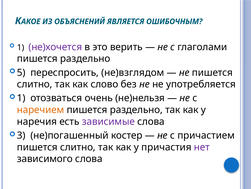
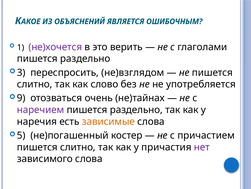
5: 5 -> 3
1 at (21, 98): 1 -> 9
не)нельзя: не)нельзя -> не)тайнах
наречием colour: orange -> purple
зависимые colour: purple -> orange
3: 3 -> 5
